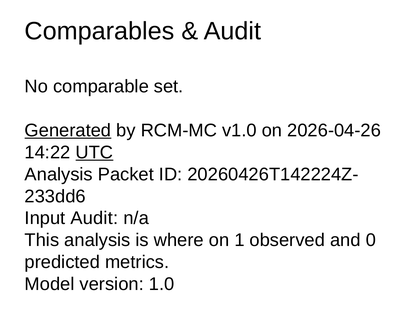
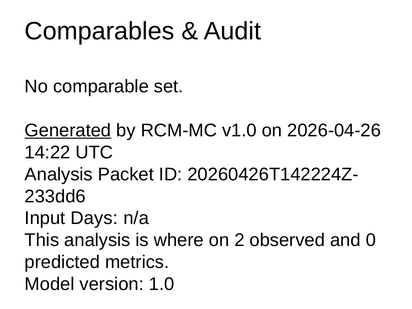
UTC underline: present -> none
Input Audit: Audit -> Days
1: 1 -> 2
